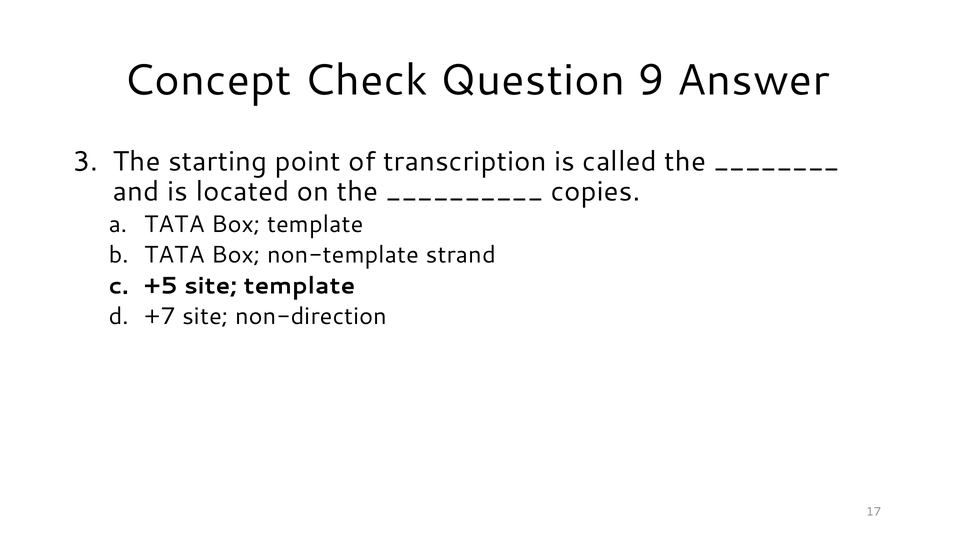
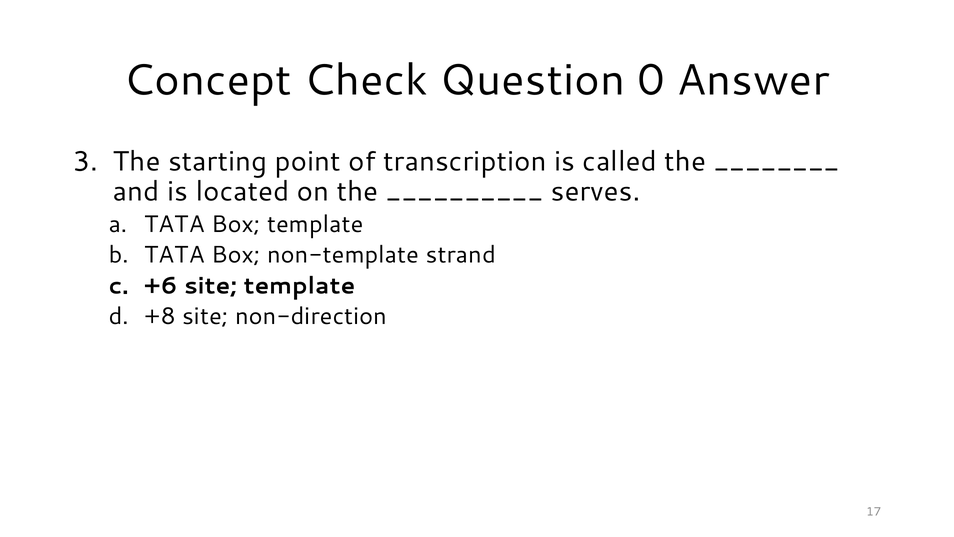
9: 9 -> 0
copies: copies -> serves
+5: +5 -> +6
+7: +7 -> +8
